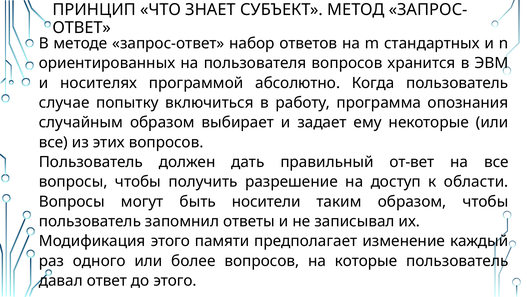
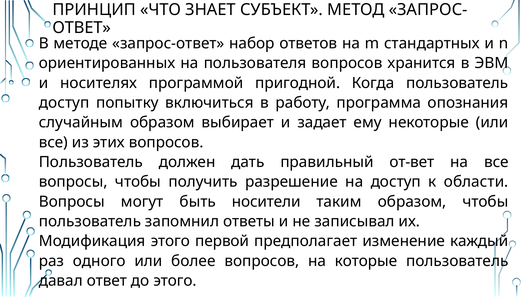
абсолютно: абсолютно -> пригодной
случае at (64, 103): случае -> доступ
памяти: памяти -> первой
